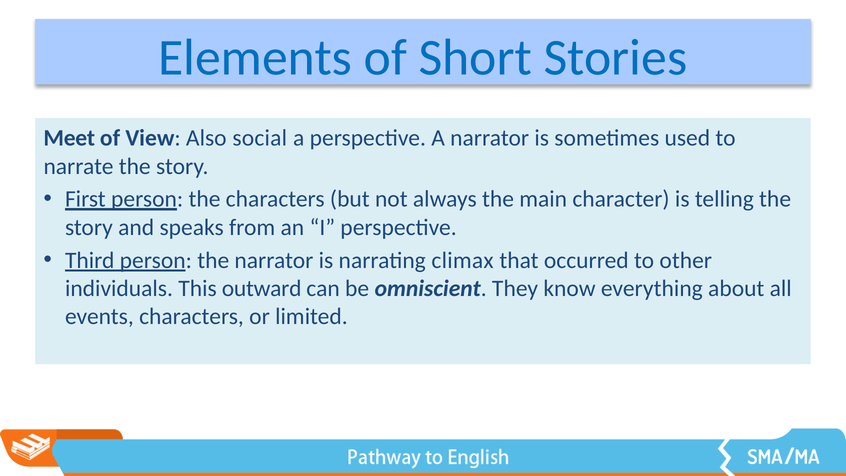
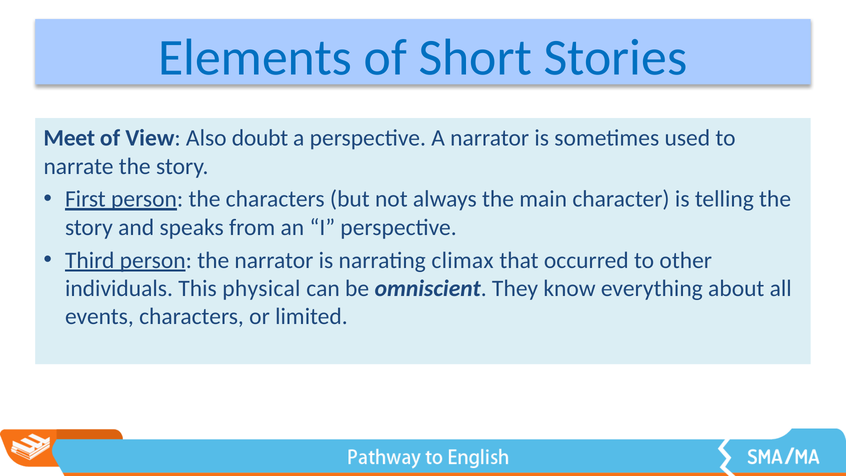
social: social -> doubt
outward: outward -> physical
